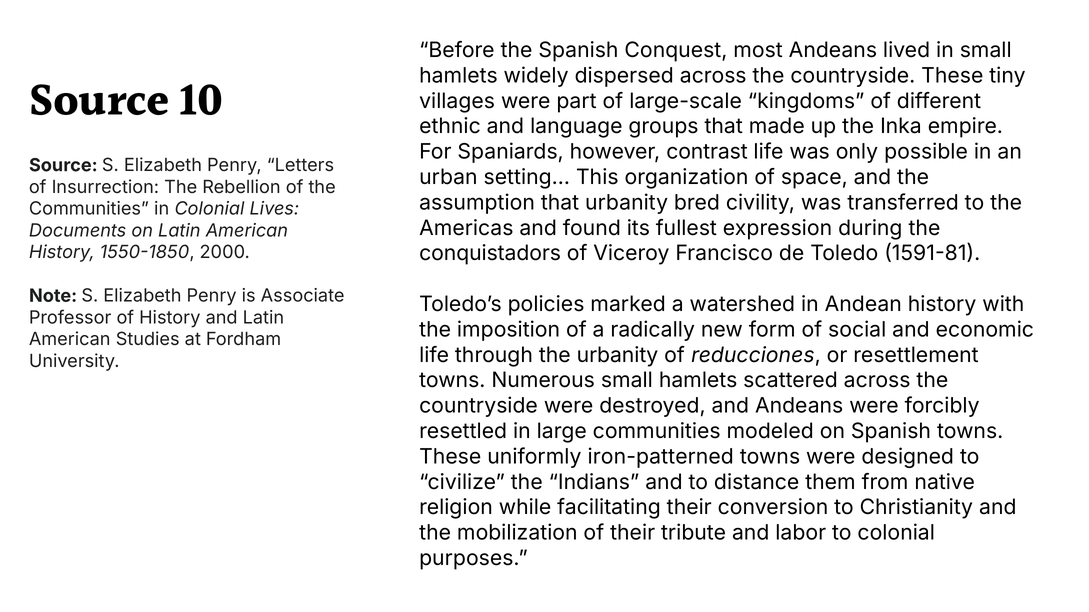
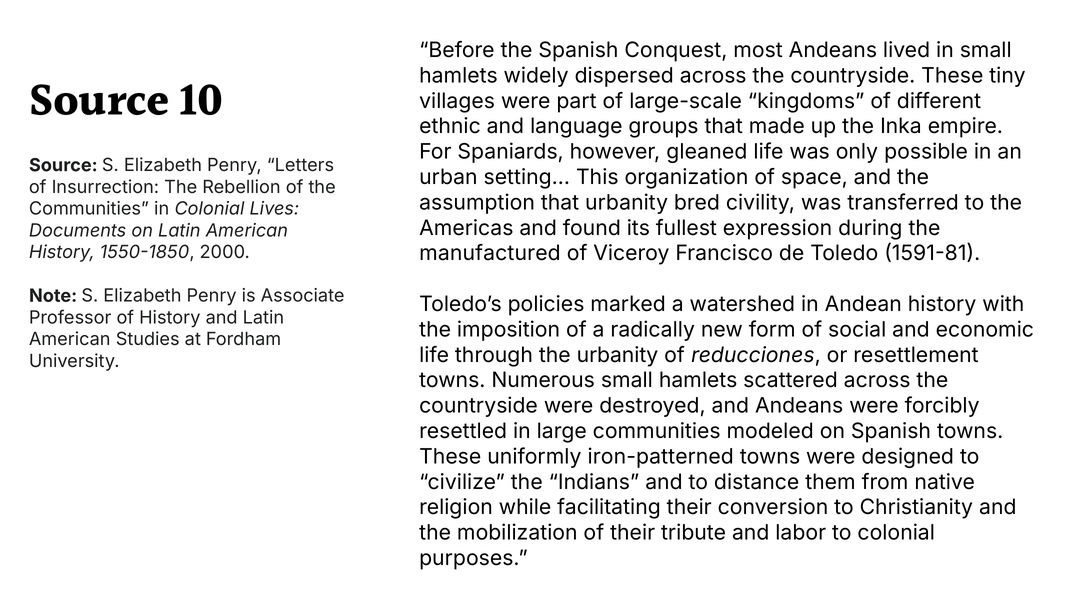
contrast: contrast -> gleaned
conquistadors: conquistadors -> manufactured
